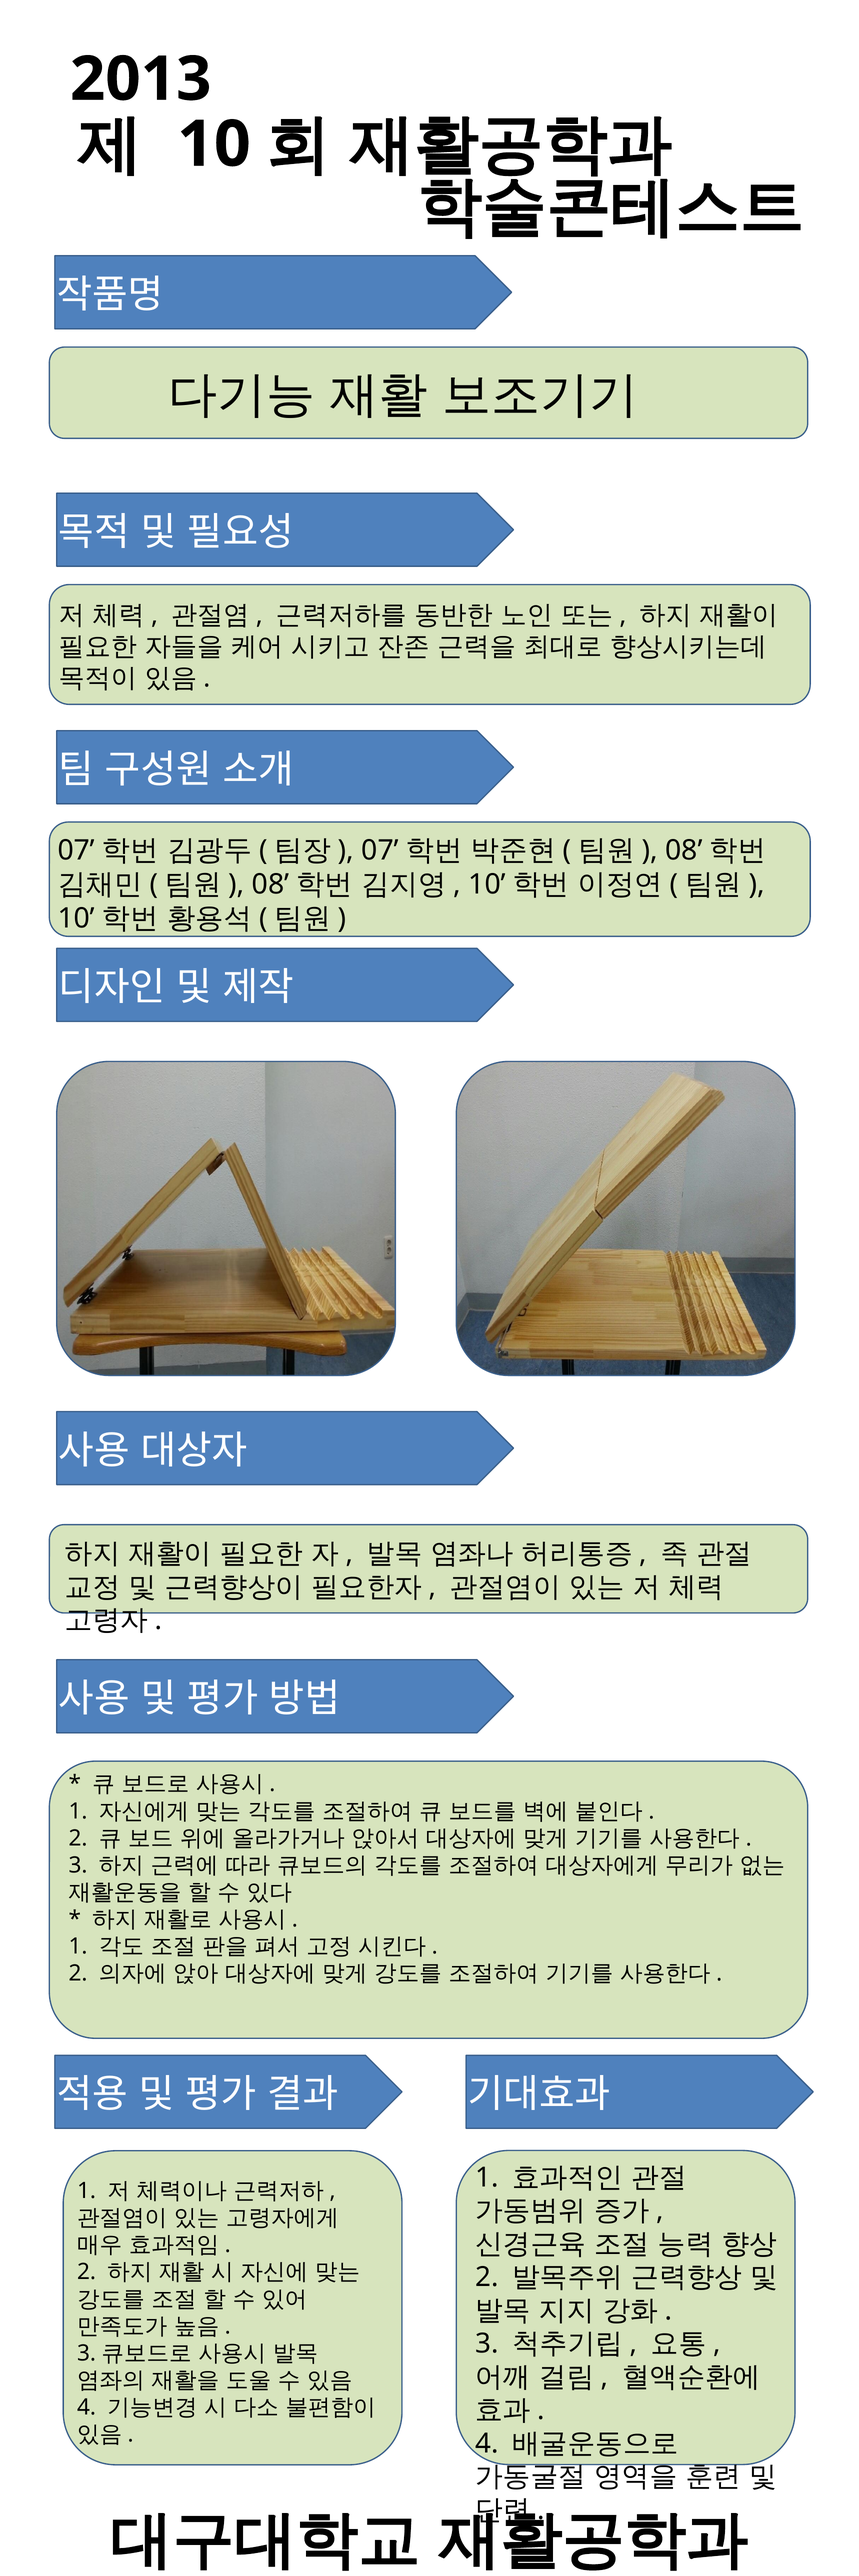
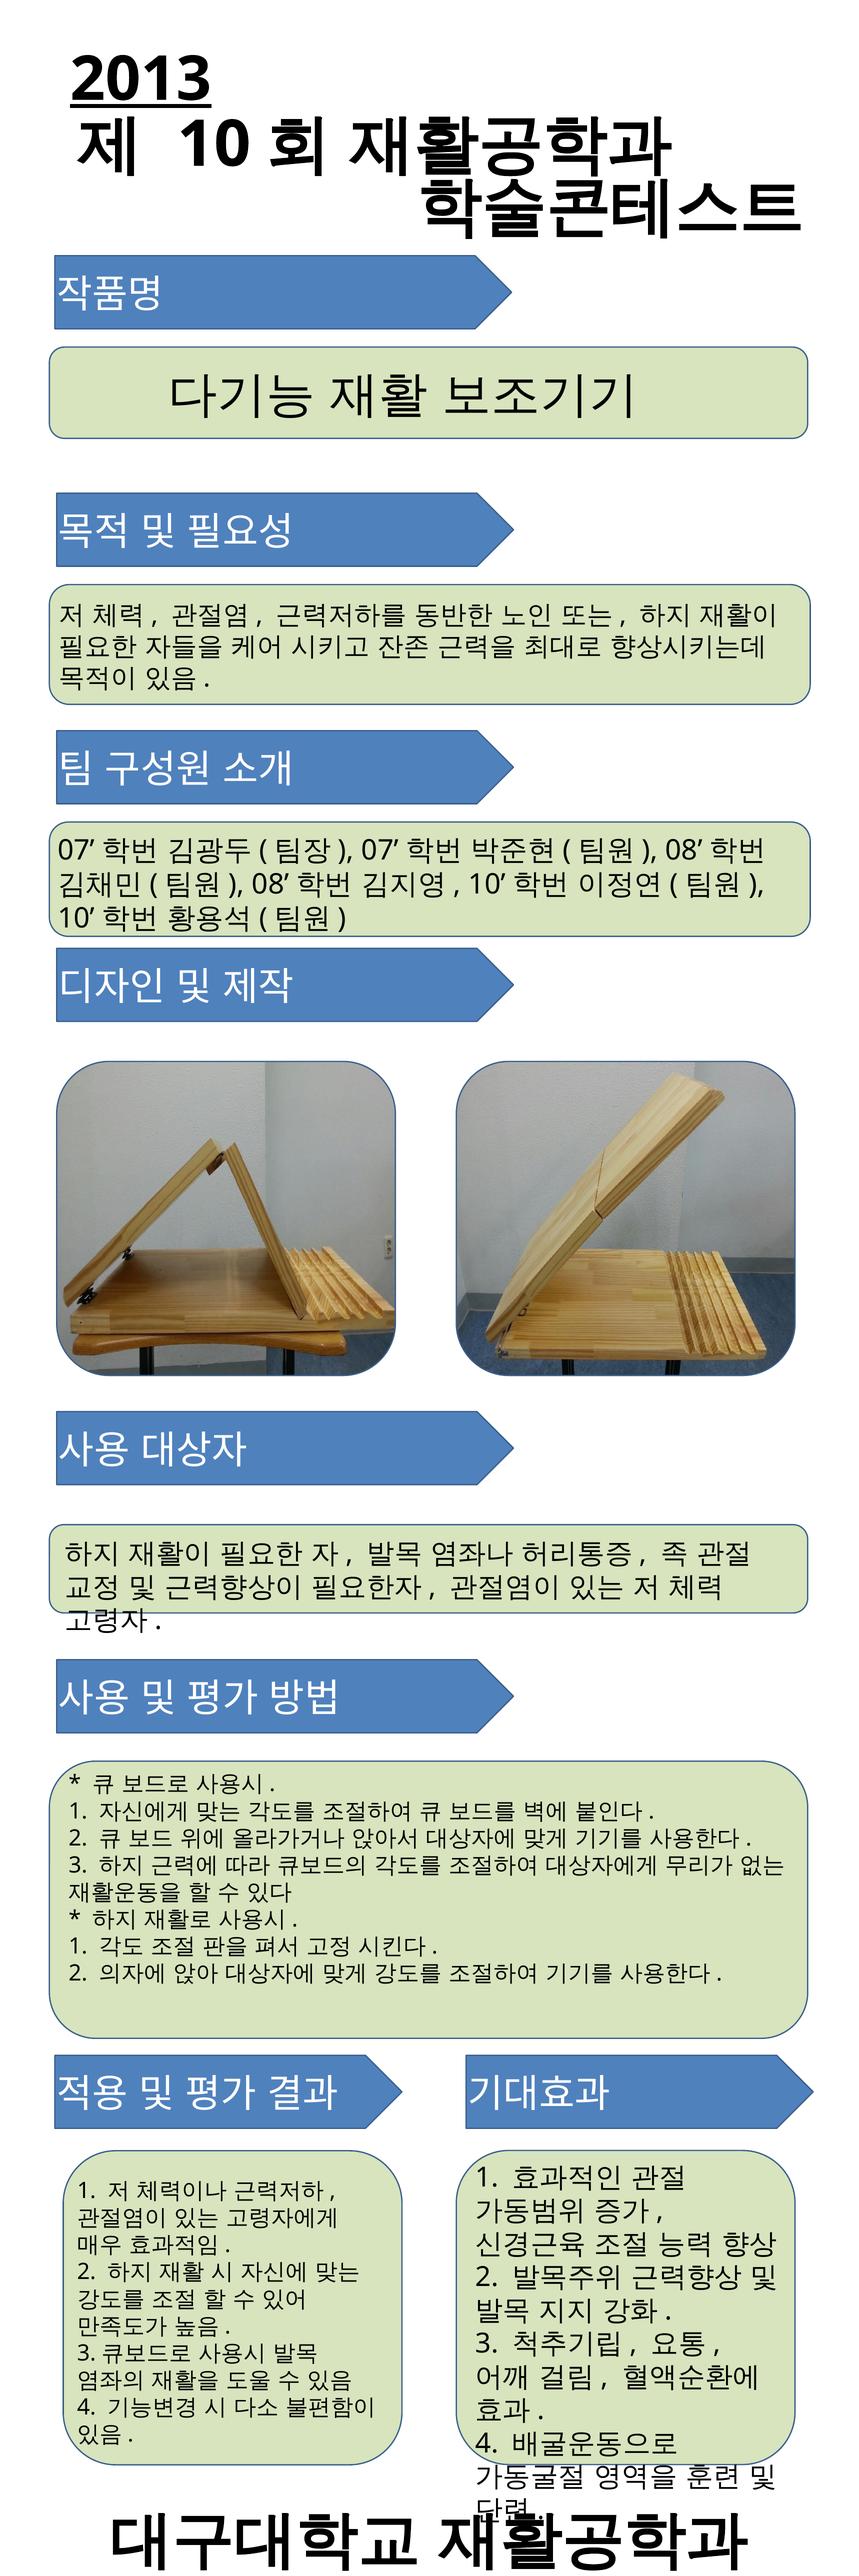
2013 underline: none -> present
